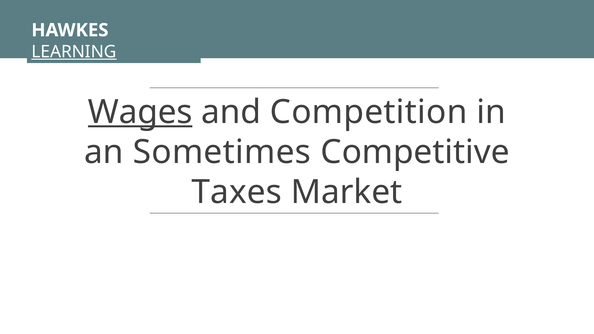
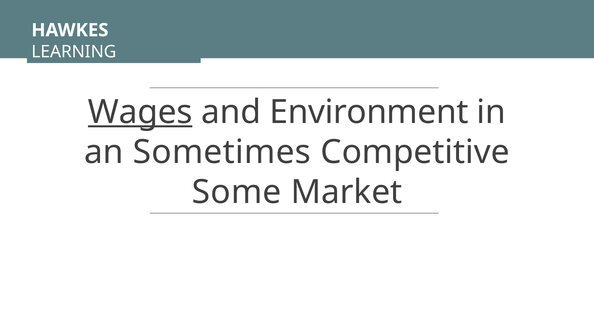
LEARNING underline: present -> none
Competition: Competition -> Environment
Taxes: Taxes -> Some
